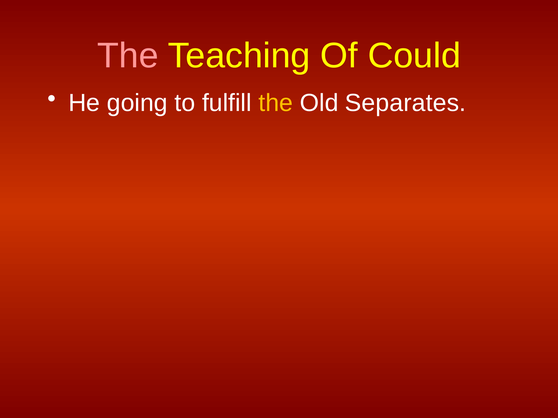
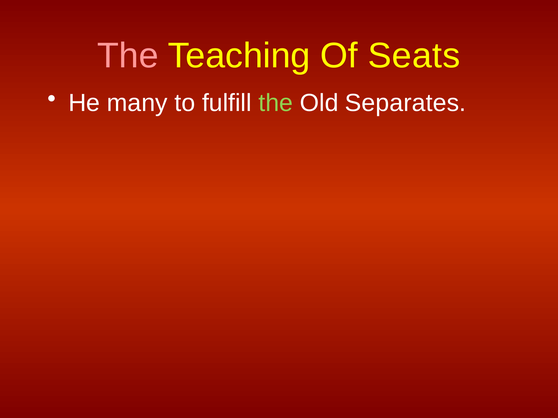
Could: Could -> Seats
going: going -> many
the at (276, 103) colour: yellow -> light green
